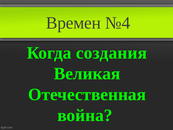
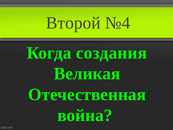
Времен: Времен -> Второй
